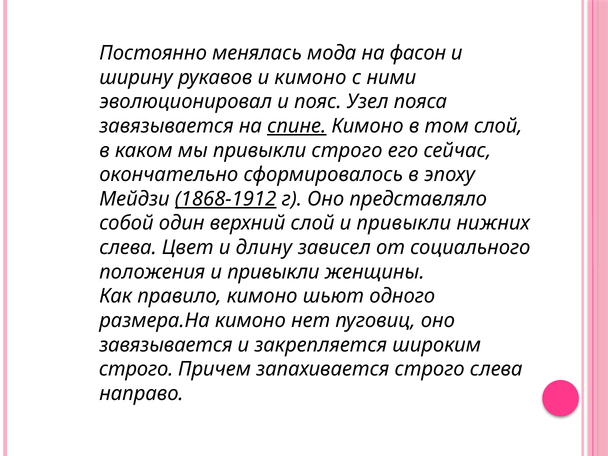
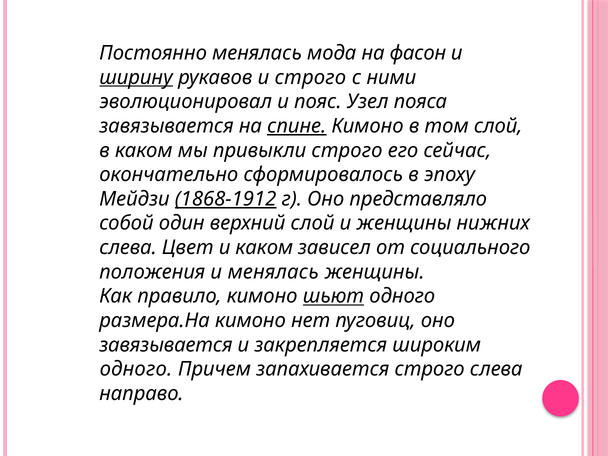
ширину underline: none -> present
и кимоно: кимоно -> строго
слой и привыкли: привыкли -> женщины
и длину: длину -> каком
положения и привыкли: привыкли -> менялась
шьют underline: none -> present
строго at (136, 369): строго -> одного
